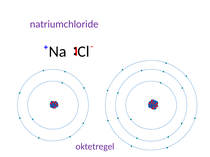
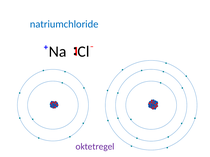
natriumchloride colour: purple -> blue
